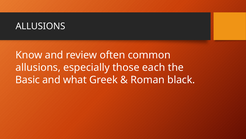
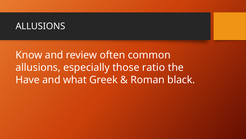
each: each -> ratio
Basic: Basic -> Have
